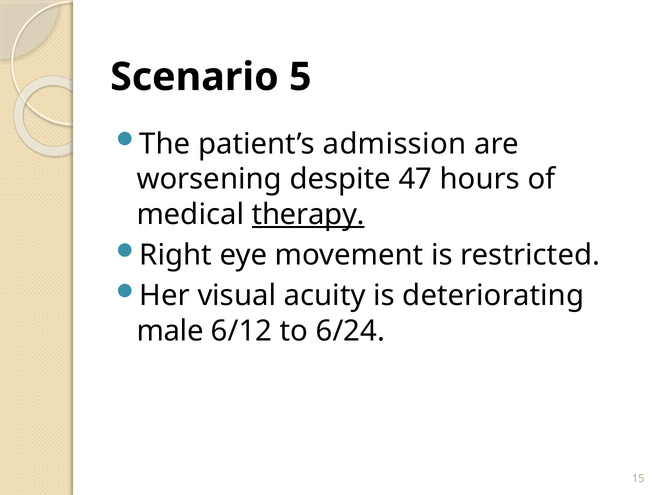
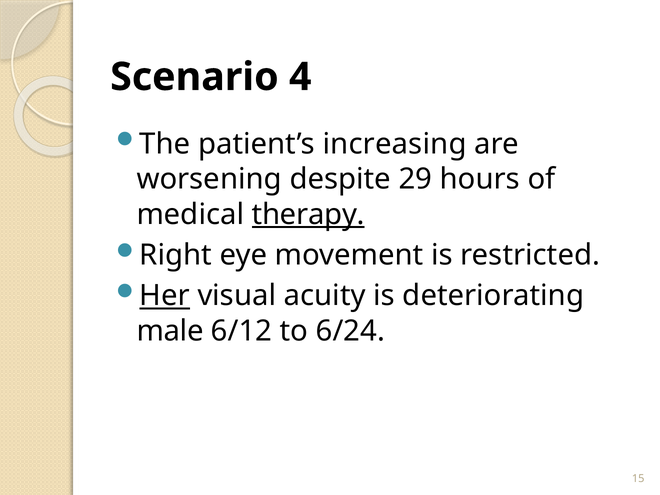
5: 5 -> 4
admission: admission -> increasing
47: 47 -> 29
Her underline: none -> present
